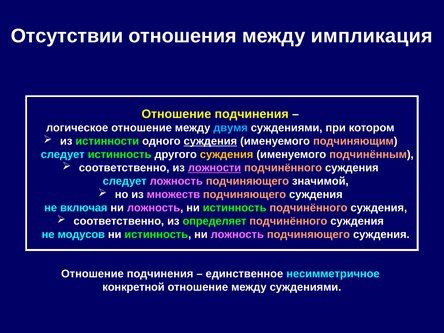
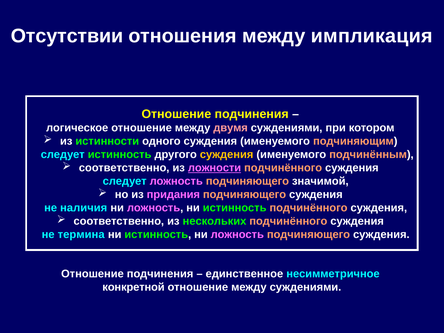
двумя colour: light blue -> pink
суждения at (210, 141) underline: present -> none
множеств: множеств -> придания
включая: включая -> наличия
определяет: определяет -> нескольких
модусов: модусов -> термина
